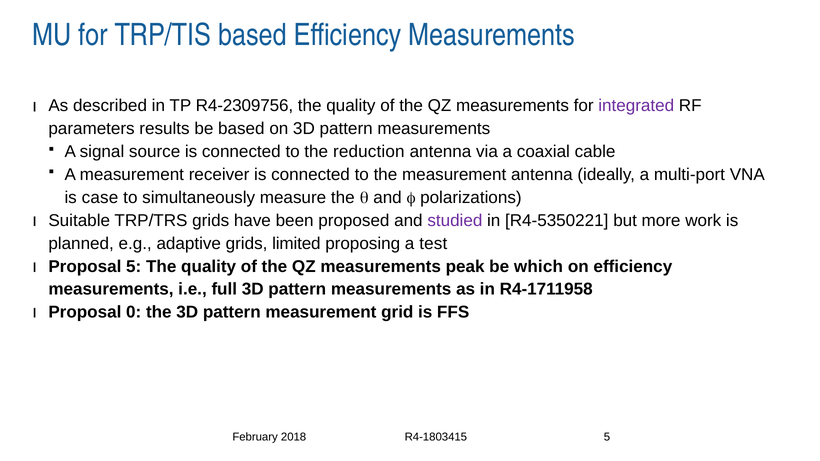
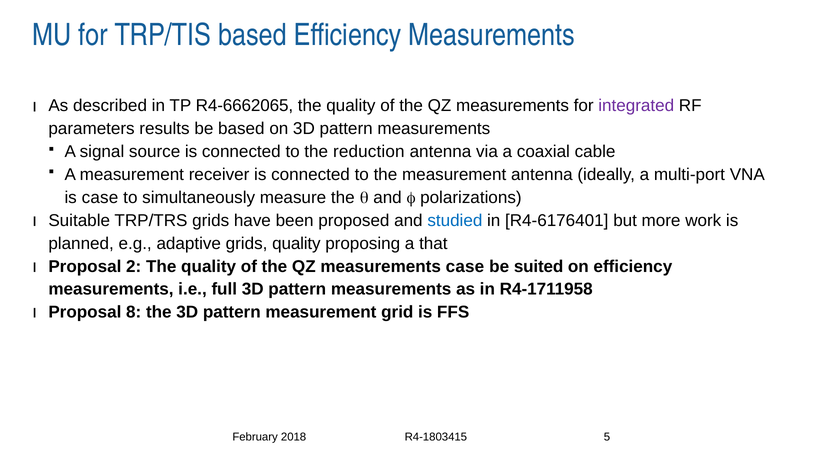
R4-2309756: R4-2309756 -> R4-6662065
studied colour: purple -> blue
R4-5350221: R4-5350221 -> R4-6176401
grids limited: limited -> quality
test: test -> that
Proposal 5: 5 -> 2
measurements peak: peak -> case
which: which -> suited
0: 0 -> 8
